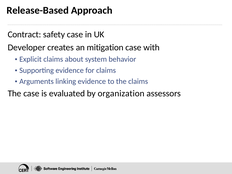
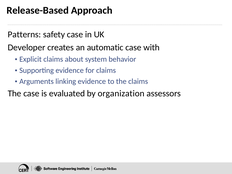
Contract: Contract -> Patterns
mitigation: mitigation -> automatic
